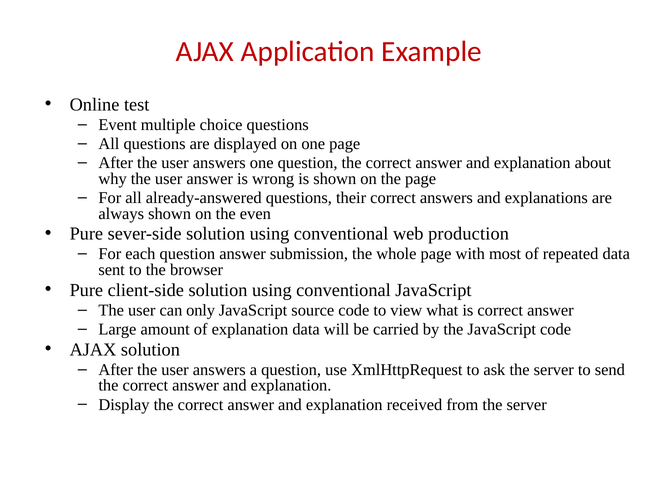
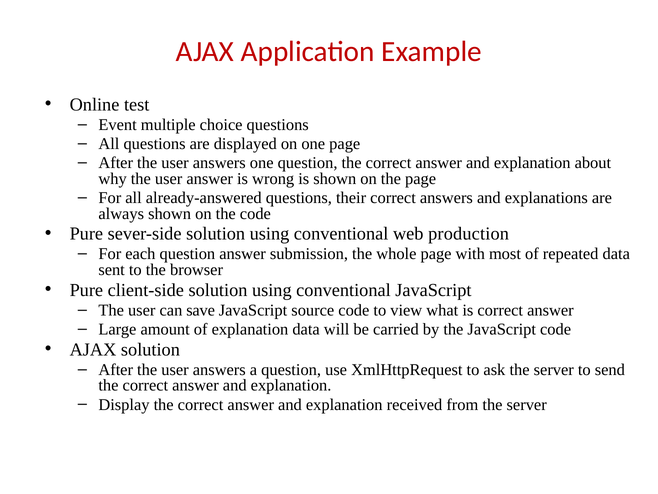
the even: even -> code
only: only -> save
